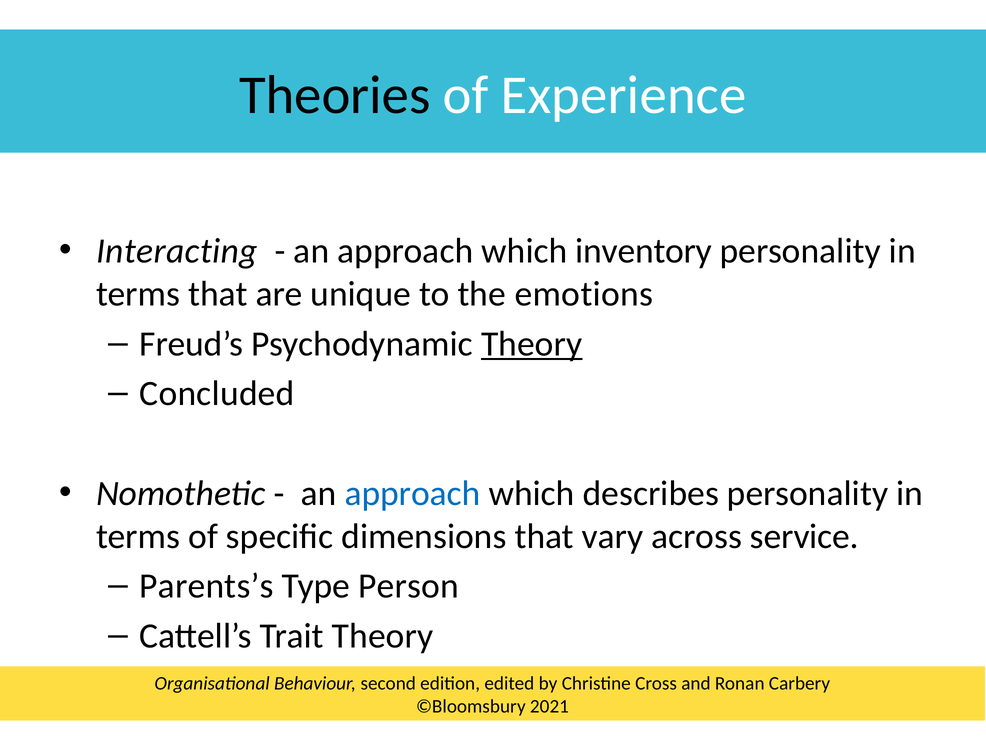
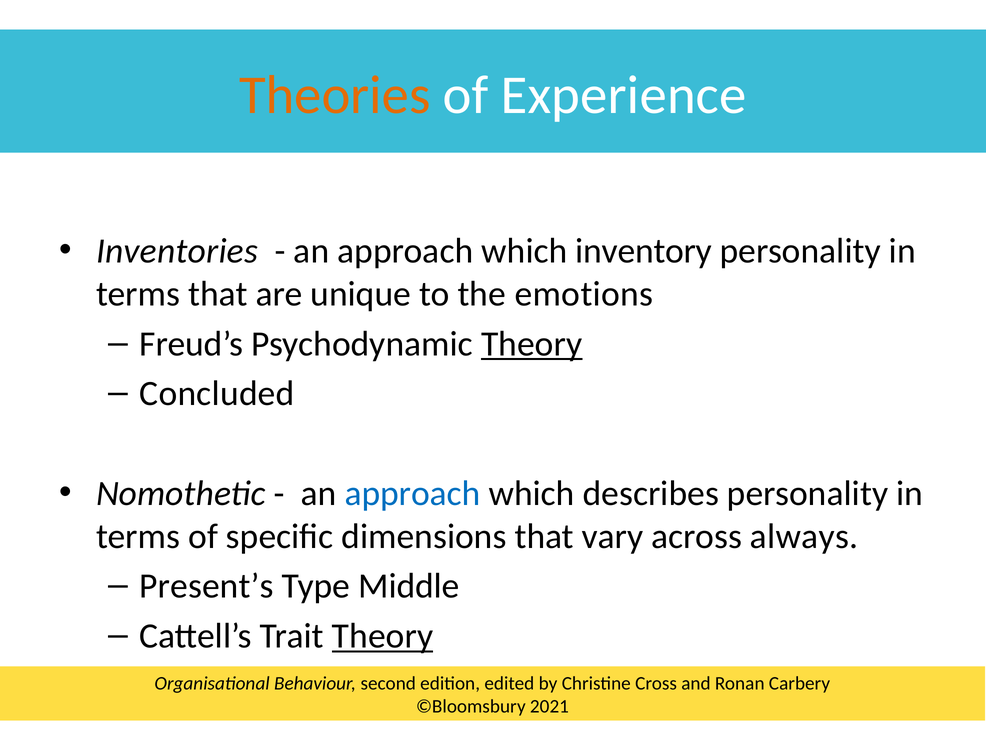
Theories colour: black -> orange
Interacting: Interacting -> Inventories
service: service -> always
Parents’s: Parents’s -> Present’s
Person: Person -> Middle
Theory at (382, 636) underline: none -> present
